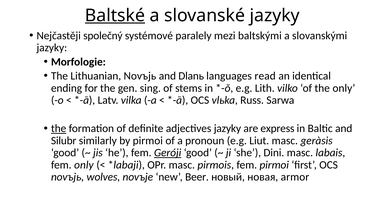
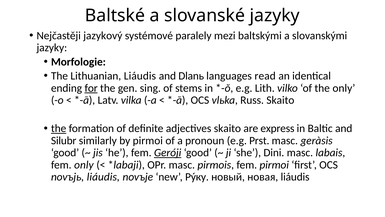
Baltské underline: present -> none
společný: společný -> jazykový
Lithuanian Novъjь: Novъjь -> Liáudis
for underline: none -> present
Russ Sarwa: Sarwa -> Skaito
adjectives jazyky: jazyky -> skaito
Liut: Liut -> Prst
novъjь wolves: wolves -> liáudis
Beer: Beer -> Pýку
новая armor: armor -> liáudis
